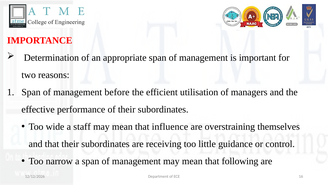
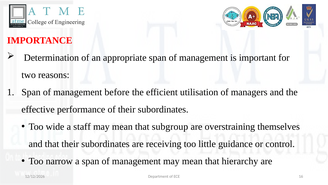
influence: influence -> subgroup
following: following -> hierarchy
